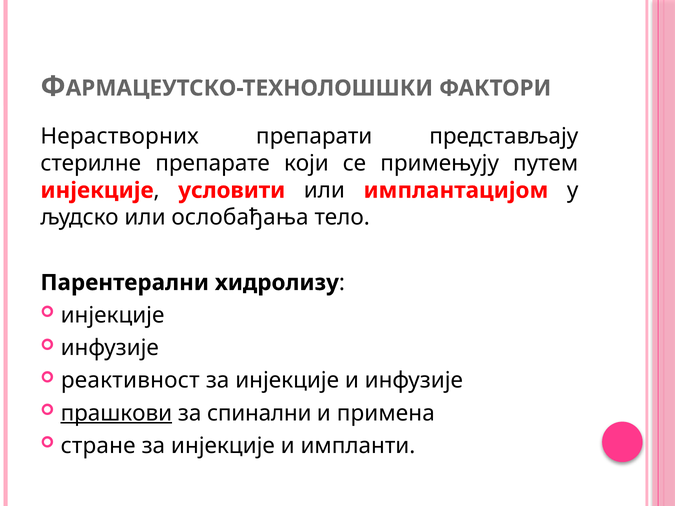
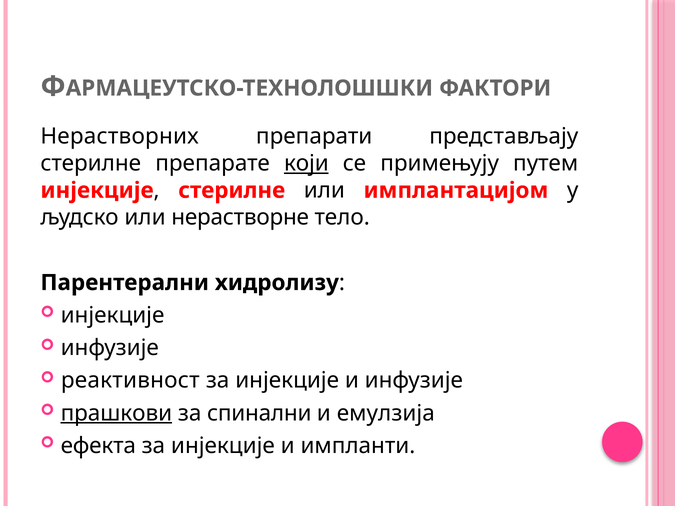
који underline: none -> present
условити at (232, 191): условити -> стерилне
ослобађања: ослобађања -> нерастворне
примена: примена -> емулзија
стране: стране -> ефекта
